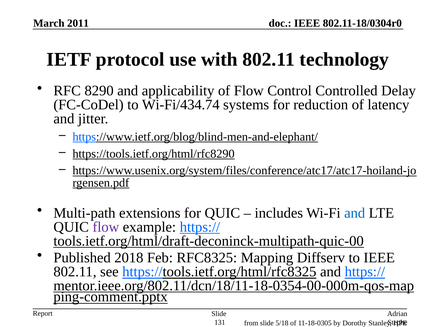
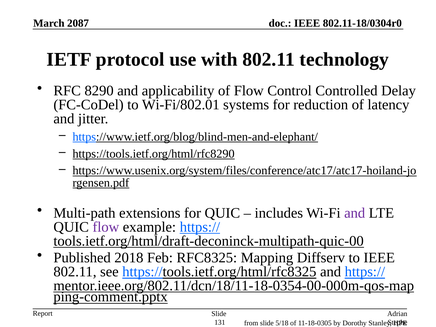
2011: 2011 -> 2087
Wi-Fi/434.74: Wi-Fi/434.74 -> Wi-Fi/802.01
and at (355, 213) colour: blue -> purple
